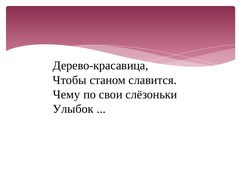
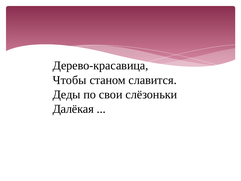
Чему: Чему -> Деды
Улыбок: Улыбок -> Далёкая
